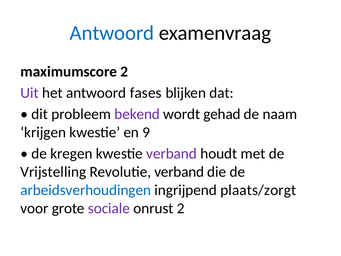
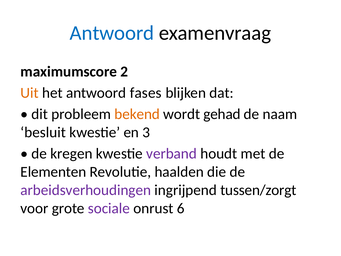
Uit colour: purple -> orange
bekend colour: purple -> orange
krijgen: krijgen -> besluit
9: 9 -> 3
Vrijstelling: Vrijstelling -> Elementen
Revolutie verband: verband -> haalden
arbeidsverhoudingen colour: blue -> purple
plaats/zorgt: plaats/zorgt -> tussen/zorgt
onrust 2: 2 -> 6
